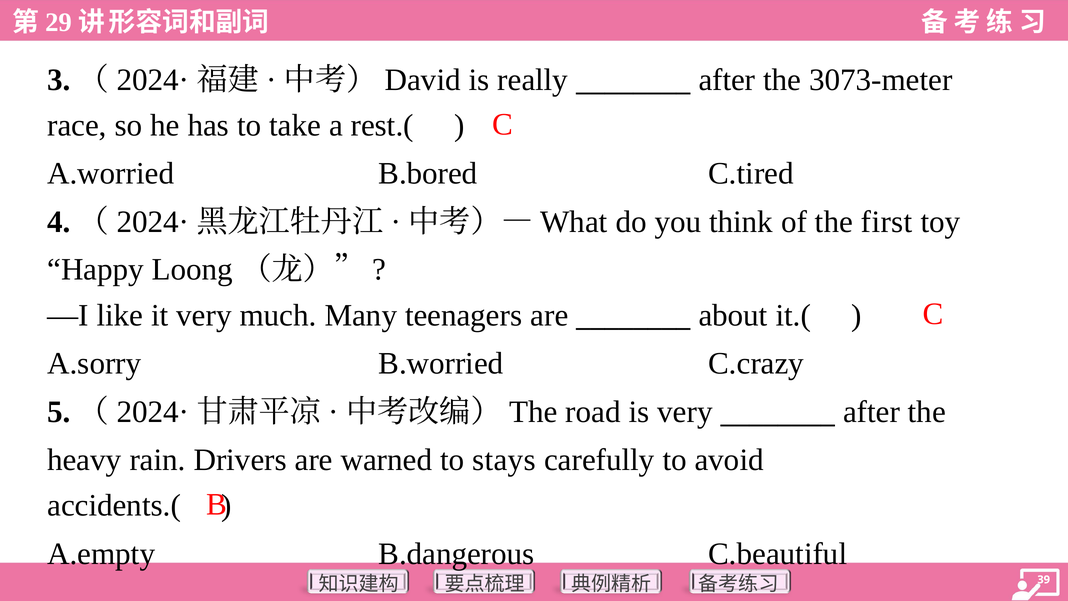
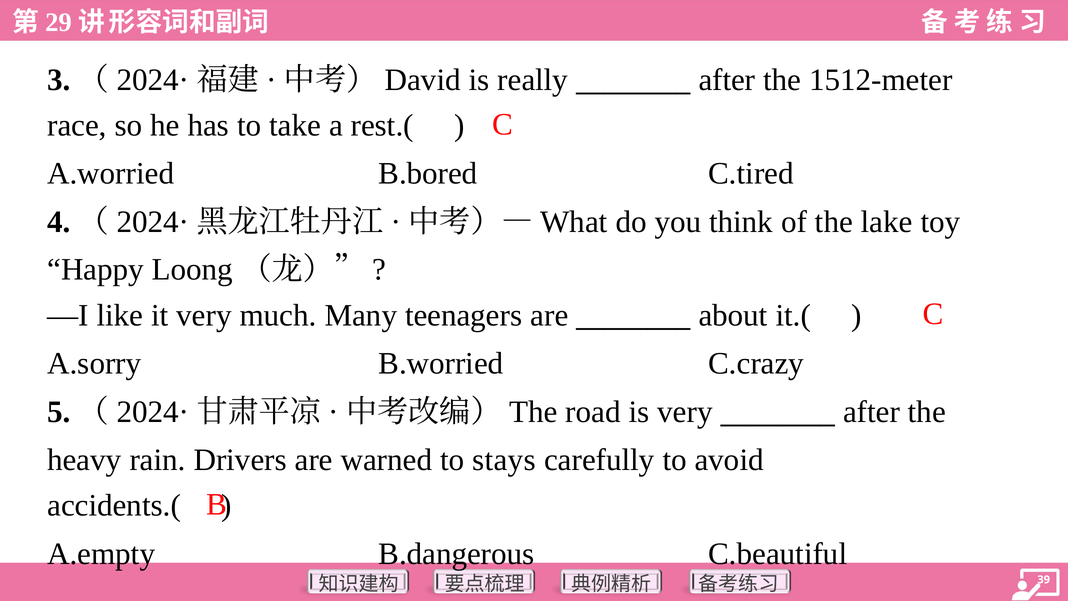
3073-meter: 3073-meter -> 1512-meter
first: first -> lake
